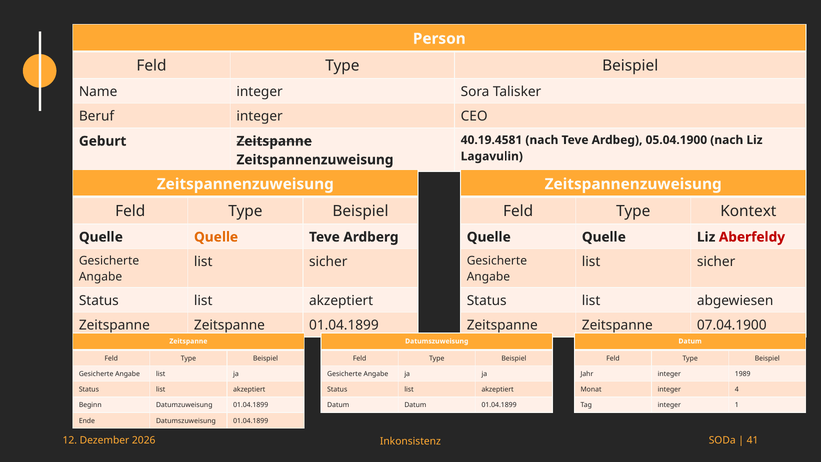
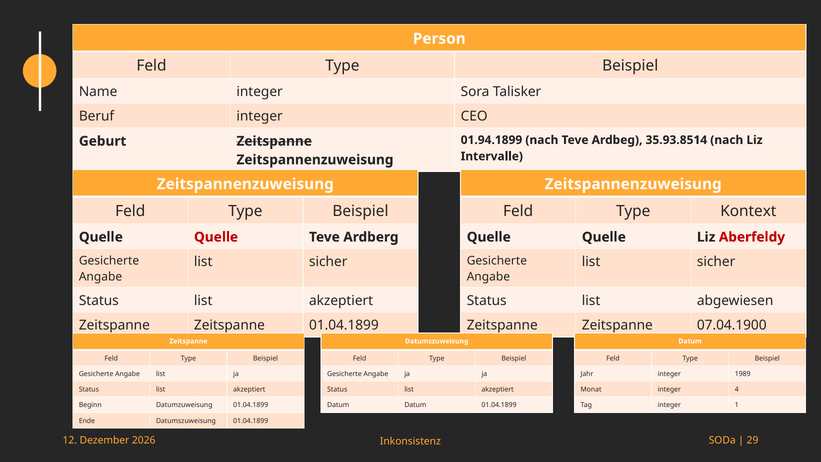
40.19.4581: 40.19.4581 -> 01.94.1899
05.04.1900: 05.04.1900 -> 35.93.8514
Lagavulin: Lagavulin -> Intervalle
Quelle at (216, 237) colour: orange -> red
41: 41 -> 29
